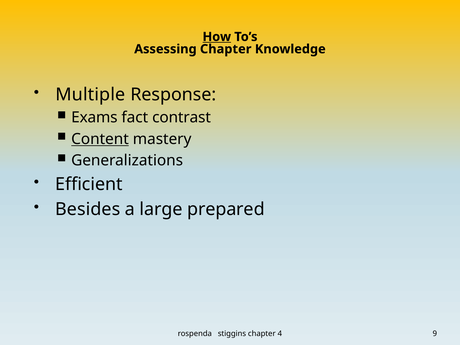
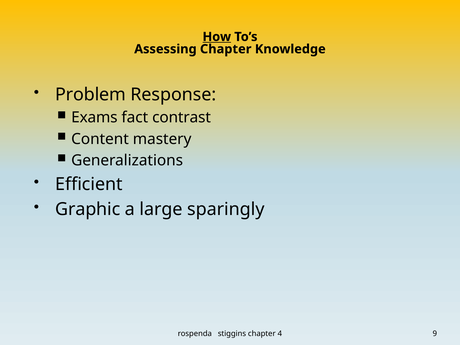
Multiple: Multiple -> Problem
Content underline: present -> none
Besides: Besides -> Graphic
prepared: prepared -> sparingly
